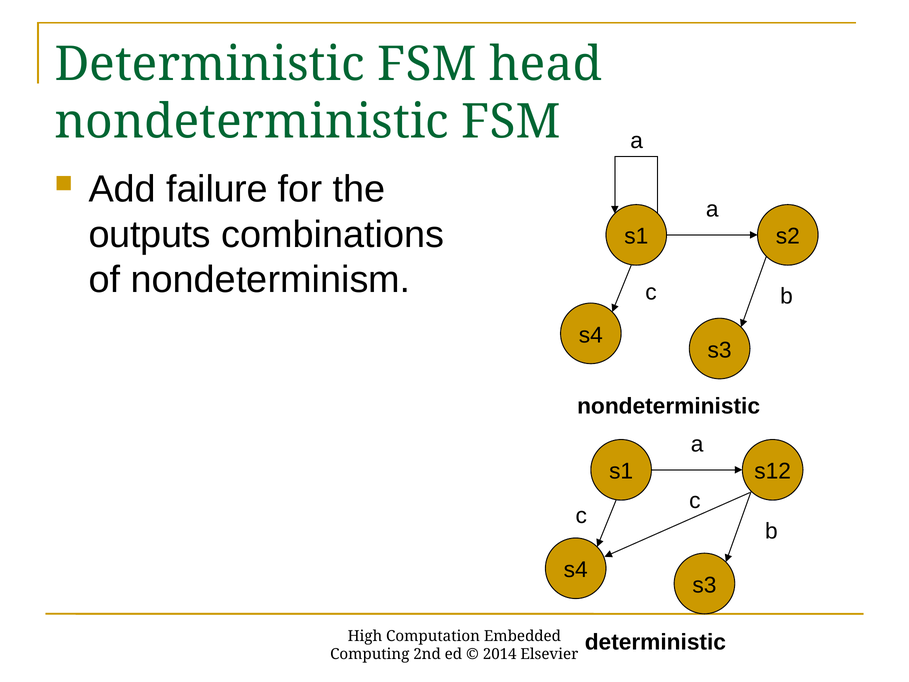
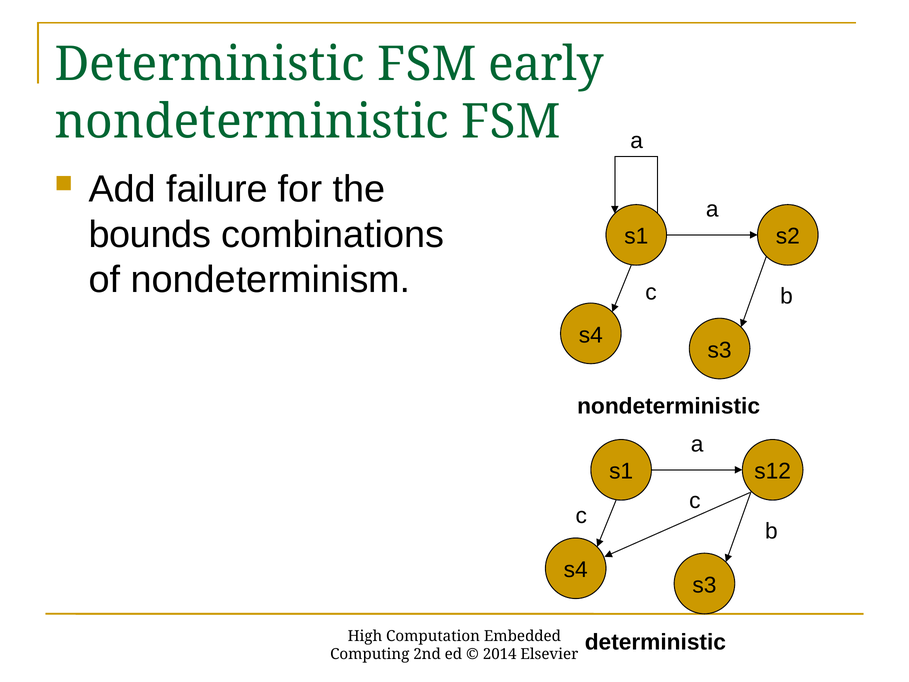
head: head -> early
outputs: outputs -> bounds
